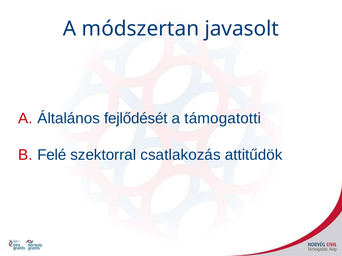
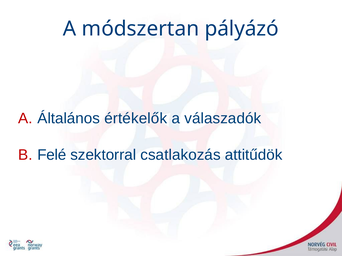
javasolt: javasolt -> pályázó
fejlődését: fejlődését -> értékelők
támogatotti: támogatotti -> válaszadók
